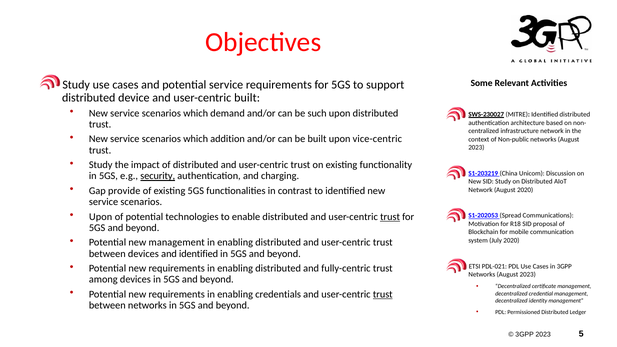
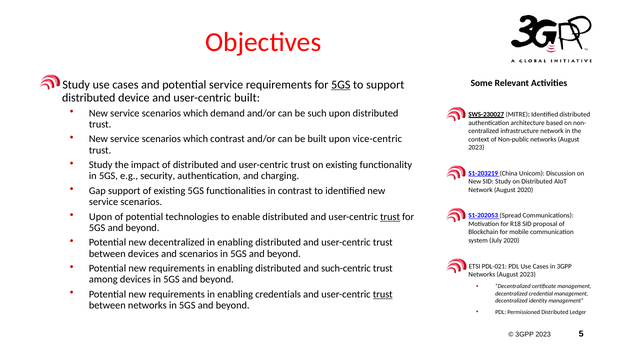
5GS at (341, 85) underline: none -> present
which addition: addition -> contrast
security underline: present -> none
Gap provide: provide -> support
new management: management -> decentralized
and identified: identified -> scenarios
fully-centric: fully-centric -> such-centric
